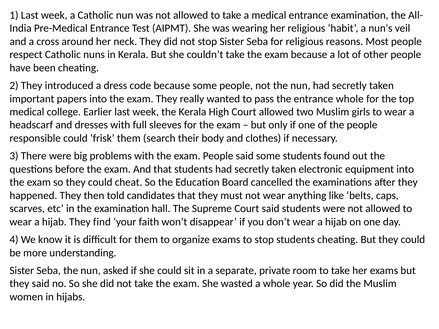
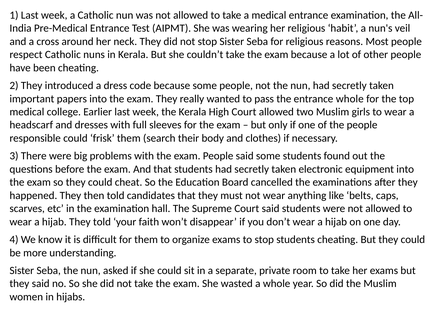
They find: find -> told
